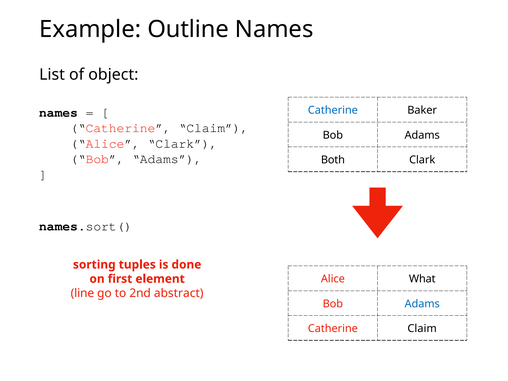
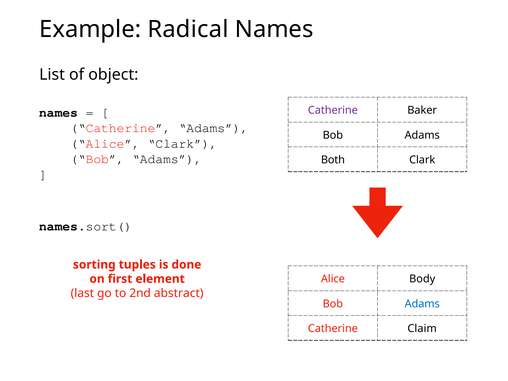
Outline: Outline -> Radical
Catherine at (333, 110) colour: blue -> purple
Claim at (213, 128): Claim -> Adams
What: What -> Body
line: line -> last
